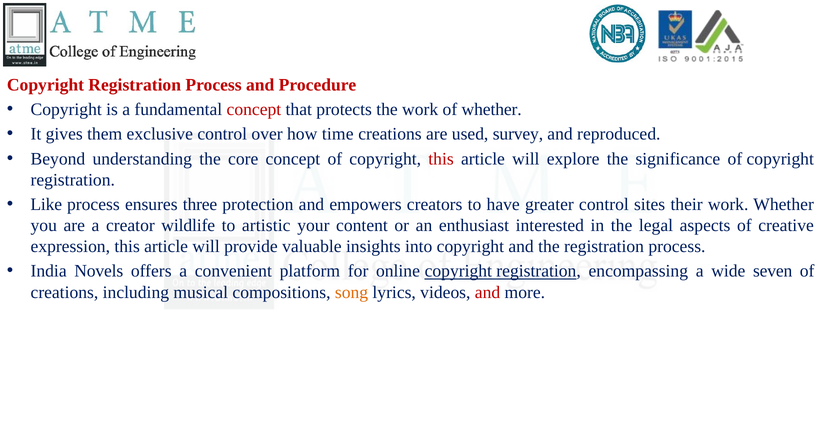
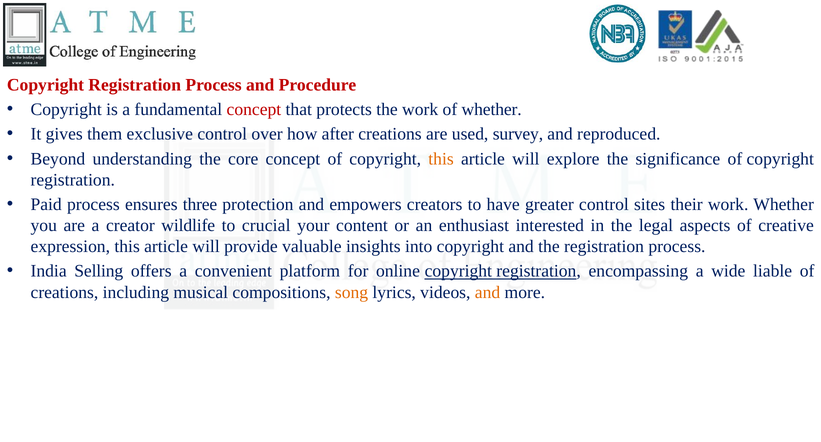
time: time -> after
this at (441, 159) colour: red -> orange
Like: Like -> Paid
artistic: artistic -> crucial
Novels: Novels -> Selling
seven: seven -> liable
and at (488, 292) colour: red -> orange
